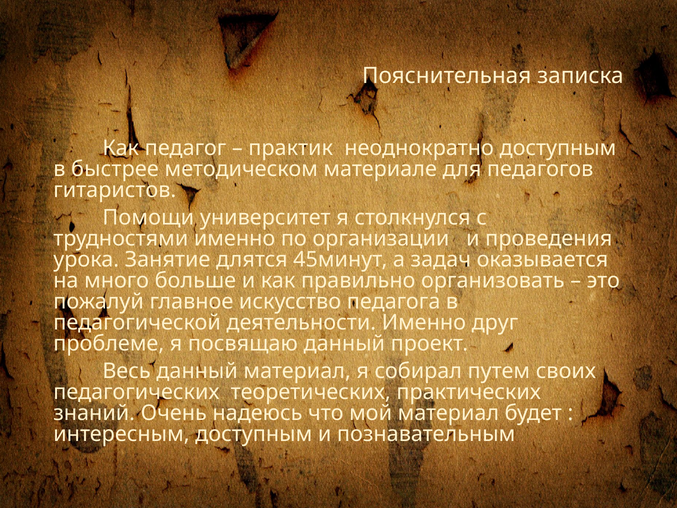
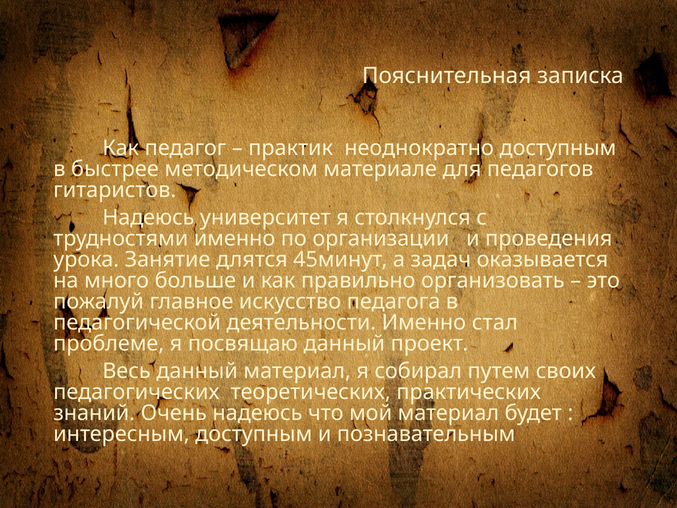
Помощи at (148, 218): Помощи -> Надеюсь
друг: друг -> стал
